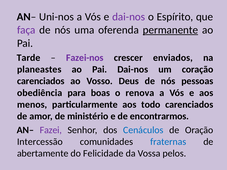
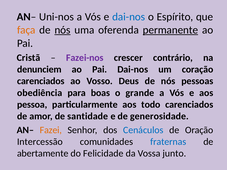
dai-nos at (129, 17) colour: purple -> blue
faça colour: purple -> orange
nós at (62, 30) underline: none -> present
Tarde: Tarde -> Cristã
enviados: enviados -> contrário
planeastes: planeastes -> denunciem
renova: renova -> grande
menos: menos -> pessoa
ministério: ministério -> santidade
encontrarmos: encontrarmos -> generosidade
Fazei colour: purple -> orange
pelos: pelos -> junto
